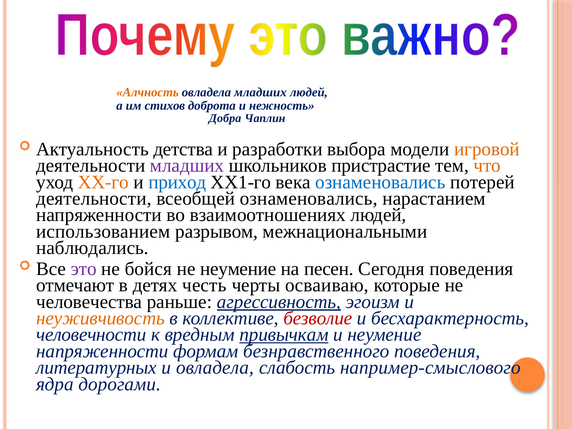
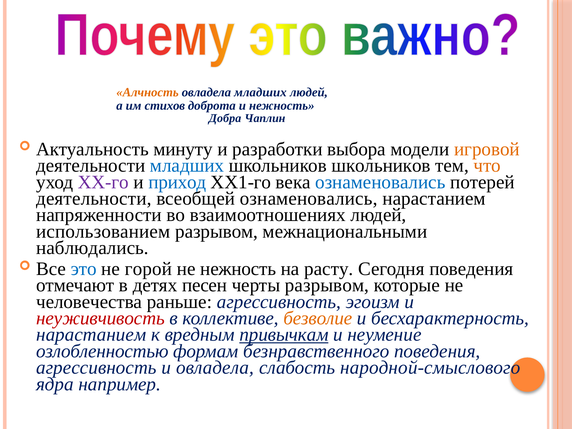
детства: детства -> минуту
младших at (187, 166) colour: purple -> blue
школьников пристрастие: пристрастие -> школьников
ХХ-го colour: orange -> purple
это colour: purple -> blue
бойся: бойся -> горой
не неумение: неумение -> нежность
песен: песен -> расту
честь: честь -> песен
черты осваиваю: осваиваю -> разрывом
агрессивность at (279, 302) underline: present -> none
неуживчивость colour: orange -> red
безволие colour: red -> orange
человечности at (91, 335): человечности -> нарастанием
напряженности at (102, 351): напряженности -> озлобленностью
литературных at (96, 368): литературных -> агрессивность
например-смыслового: например-смыслового -> народной-смыслового
дорогами: дорогами -> например
